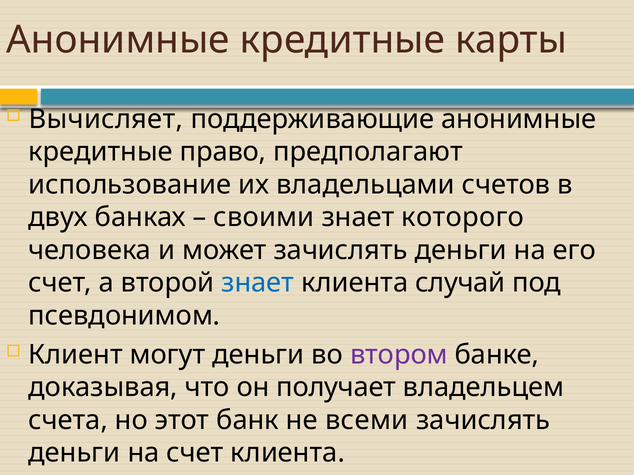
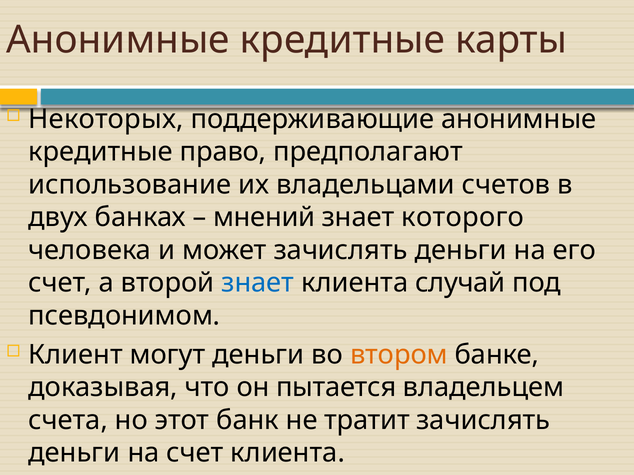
Вычисляет: Вычисляет -> Некоторых
своими: своими -> мнений
втором colour: purple -> orange
получает: получает -> пытается
всеми: всеми -> тратит
